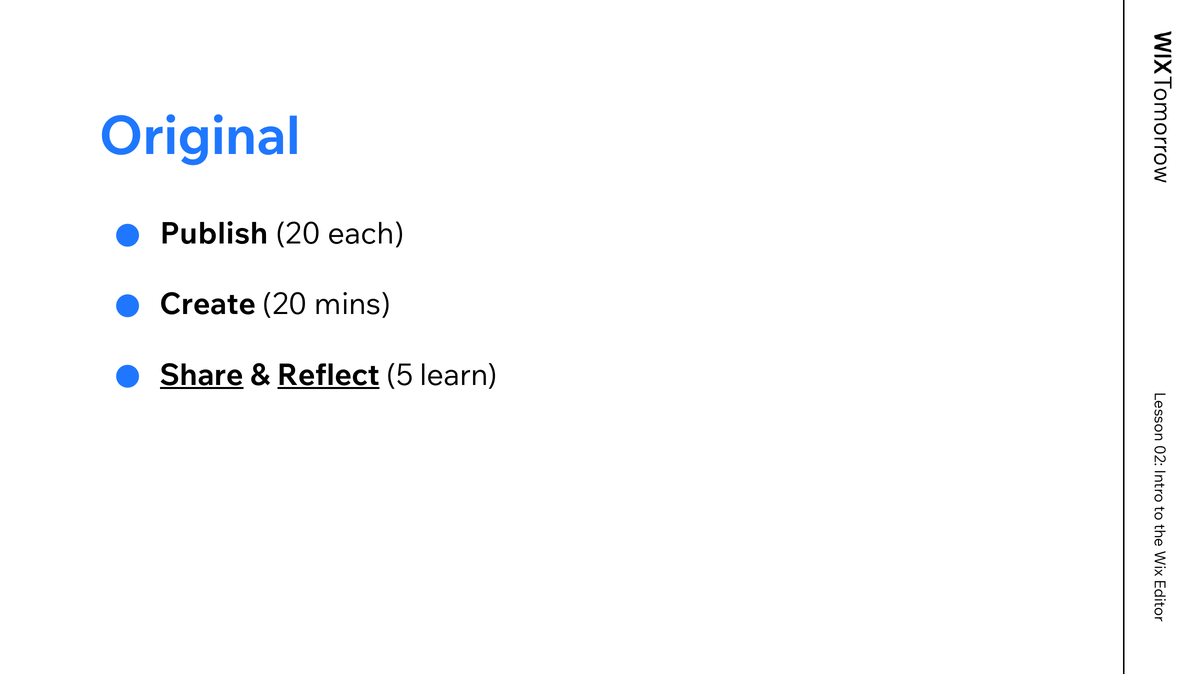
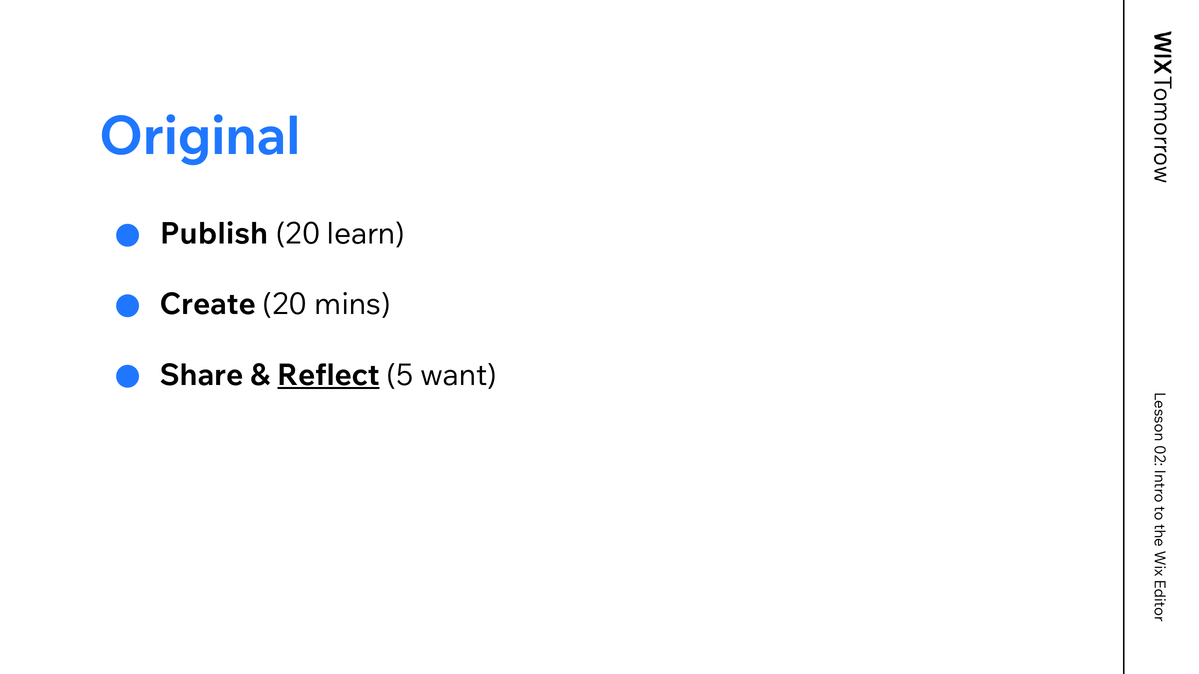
each: each -> learn
Share underline: present -> none
learn: learn -> want
